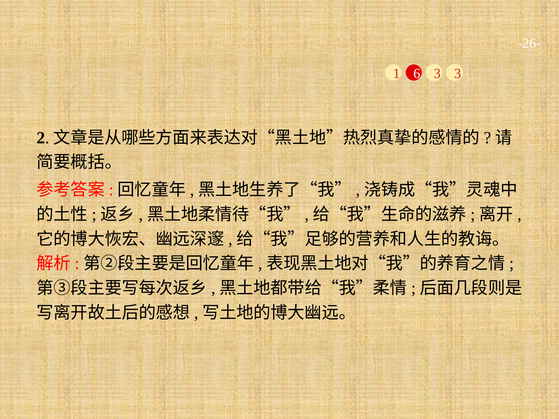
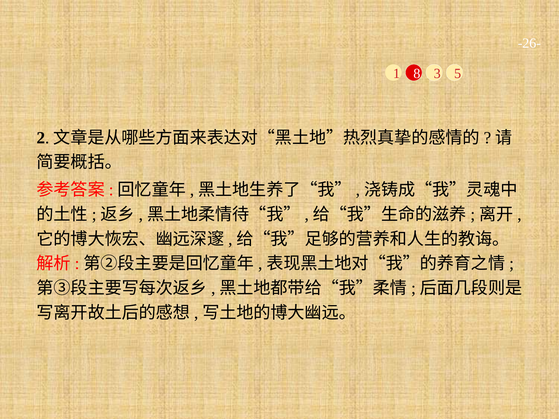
6: 6 -> 8
3 3: 3 -> 5
